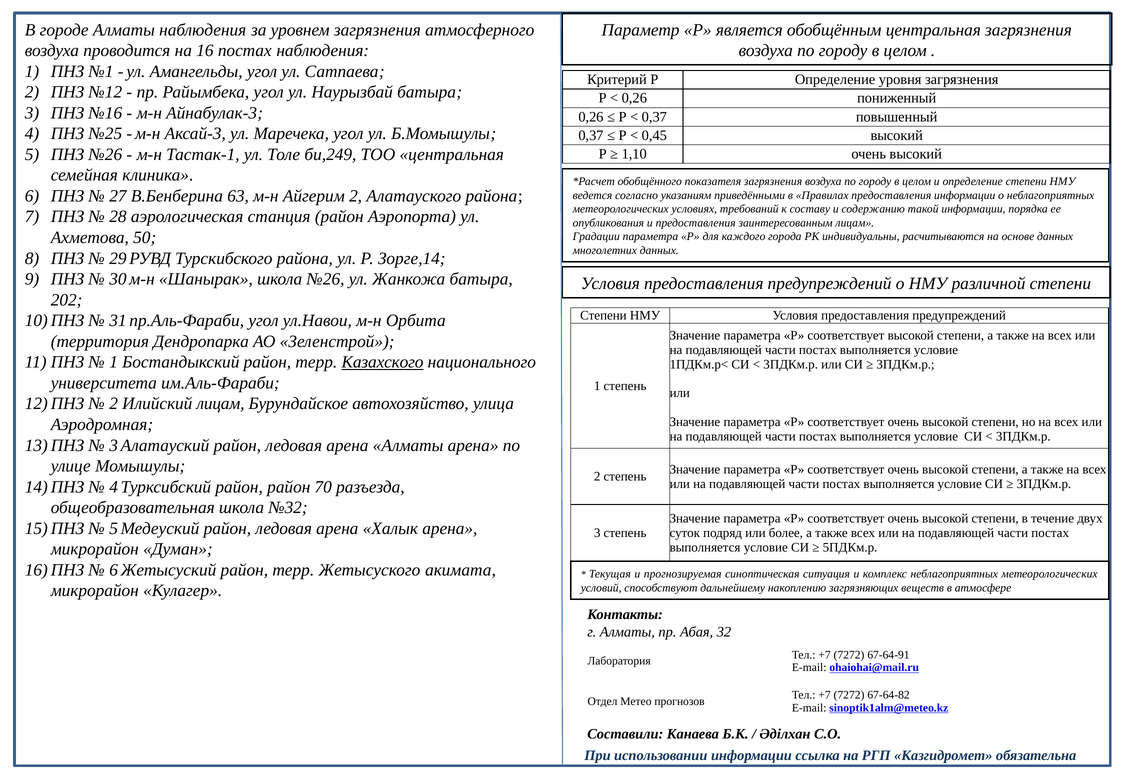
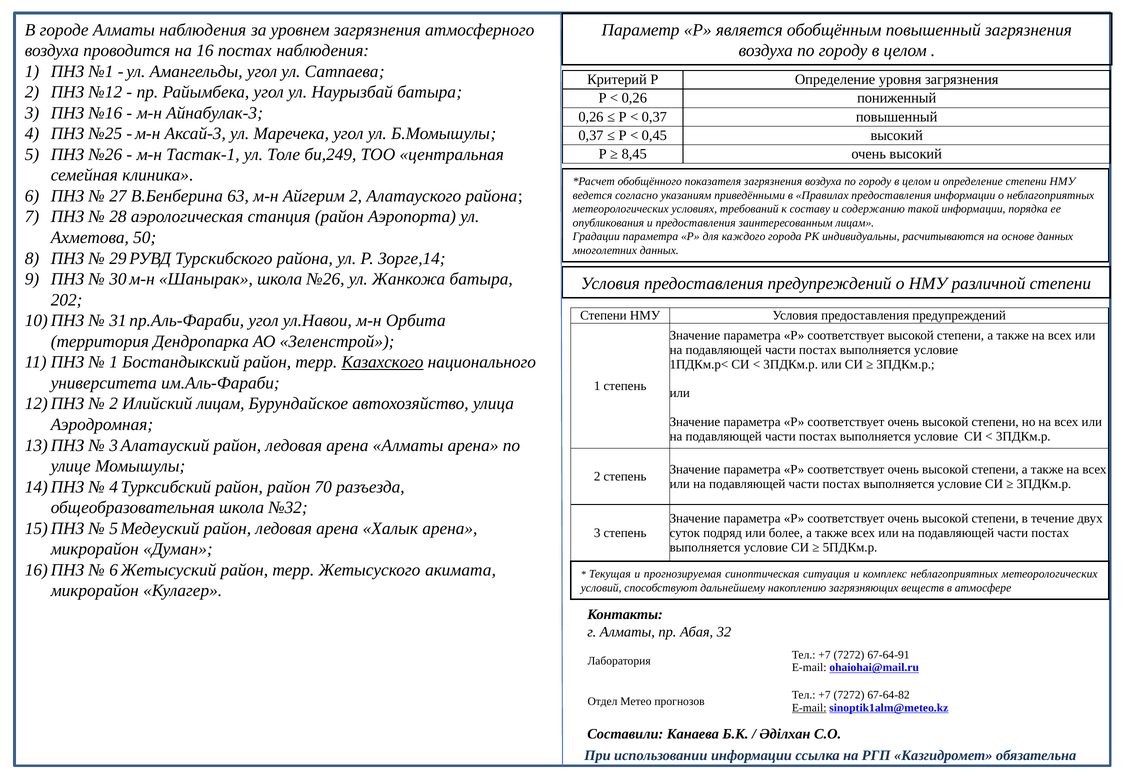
обобщённым центральная: центральная -> повышенный
1,10: 1,10 -> 8,45
E-mail at (809, 708) underline: none -> present
